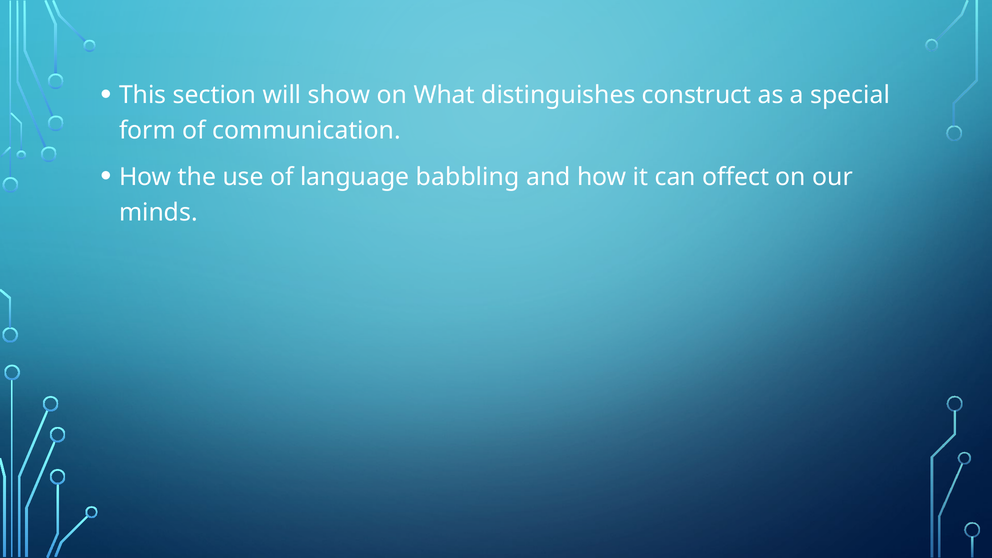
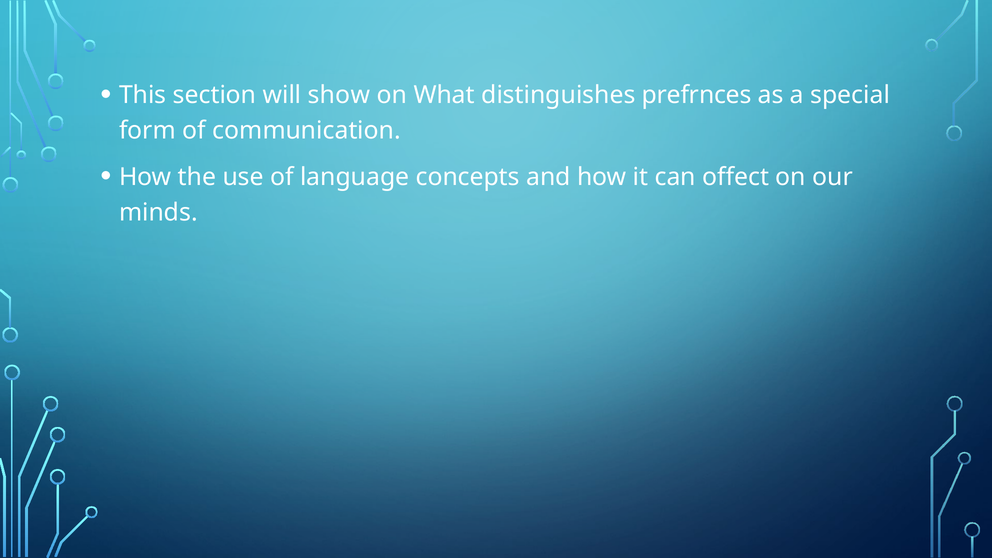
construct: construct -> prefrnces
babbling: babbling -> concepts
